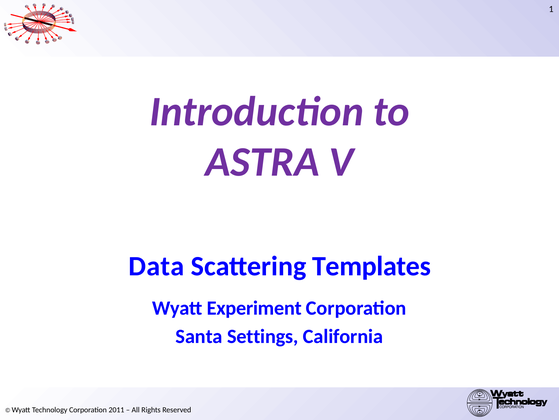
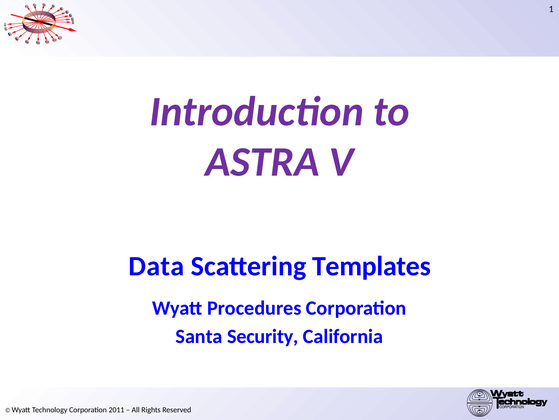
Experiment: Experiment -> Procedures
Settings: Settings -> Security
